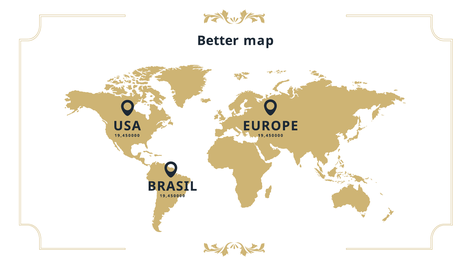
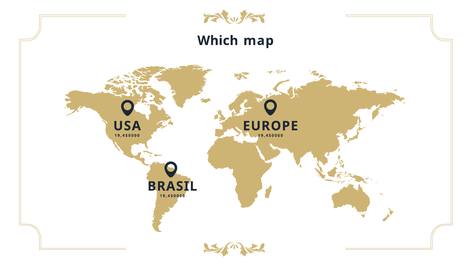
Better: Better -> Which
